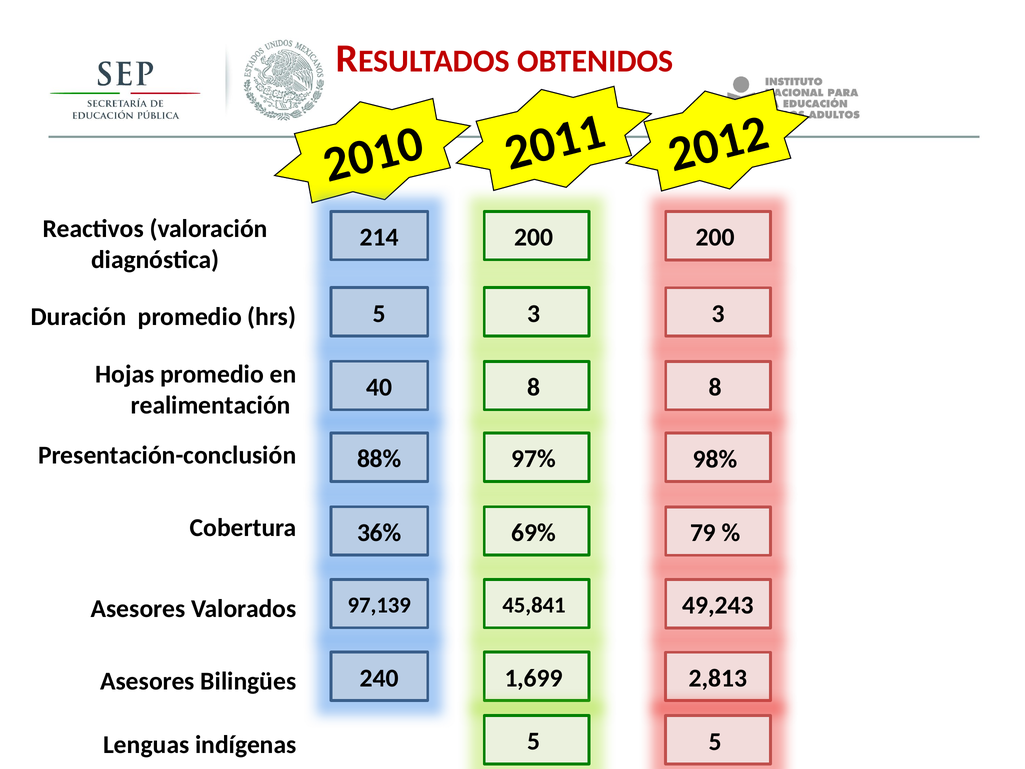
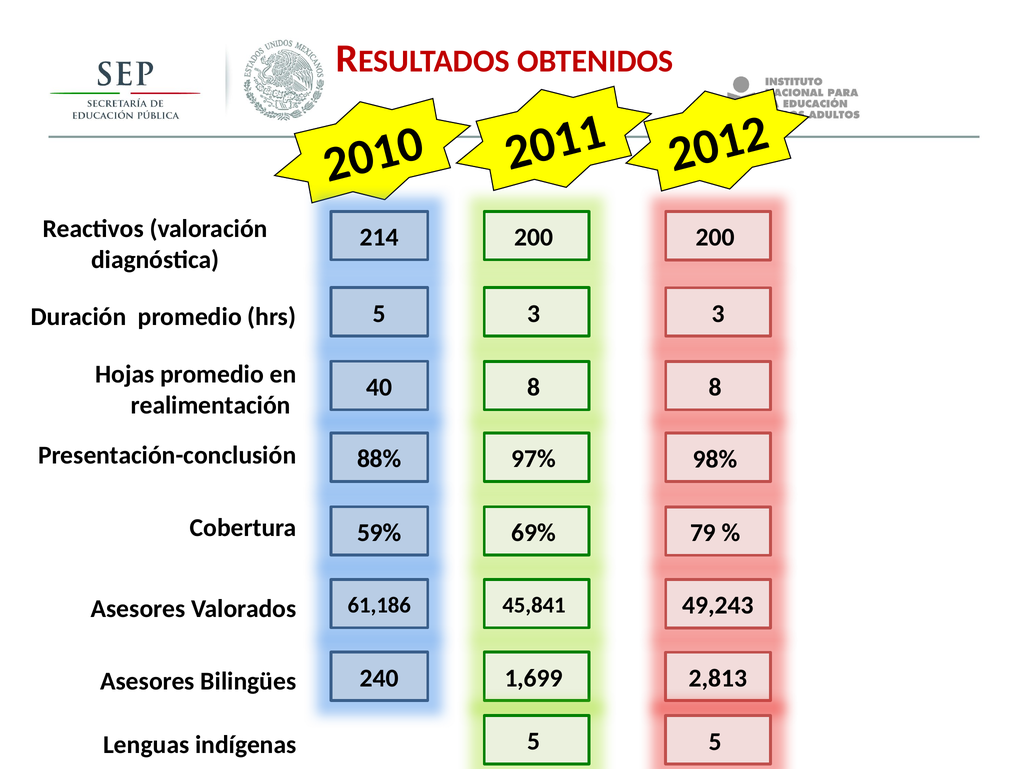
36%: 36% -> 59%
97,139: 97,139 -> 61,186
